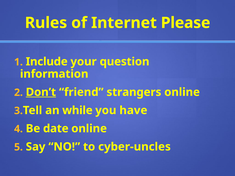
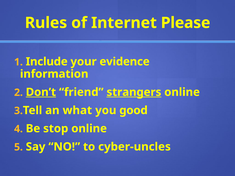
question: question -> evidence
strangers underline: none -> present
while: while -> what
have: have -> good
date: date -> stop
